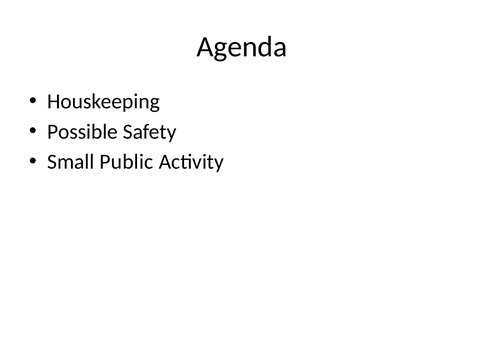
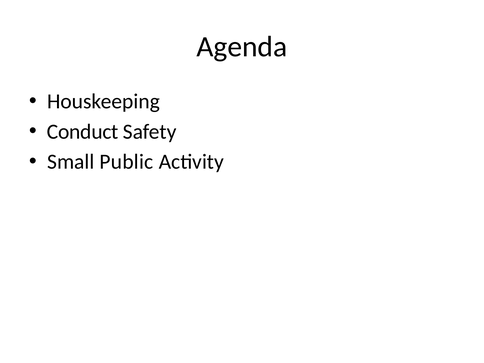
Possible: Possible -> Conduct
